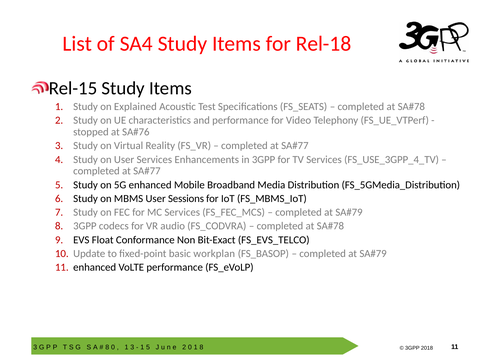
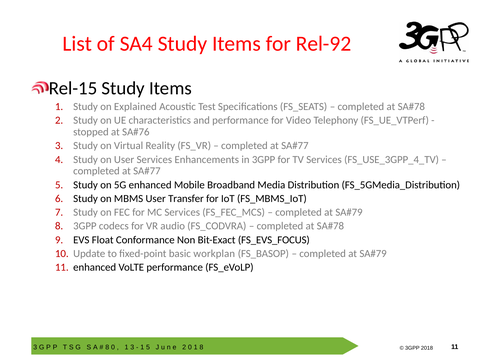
Rel-18: Rel-18 -> Rel-92
Sessions: Sessions -> Transfer
FS_EVS_TELCO: FS_EVS_TELCO -> FS_EVS_FOCUS
